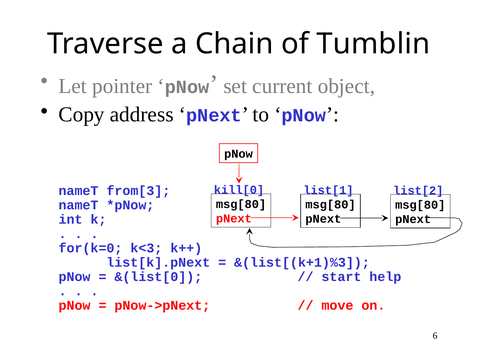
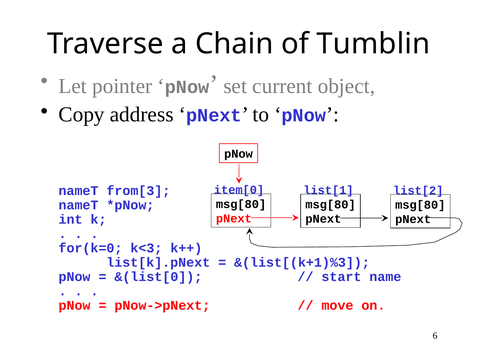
kill[0: kill[0 -> item[0
help: help -> name
